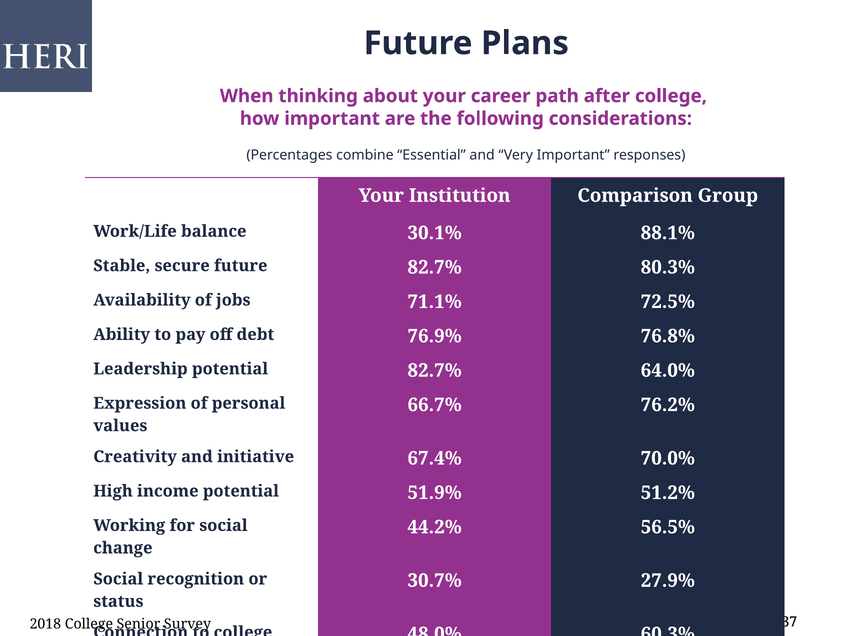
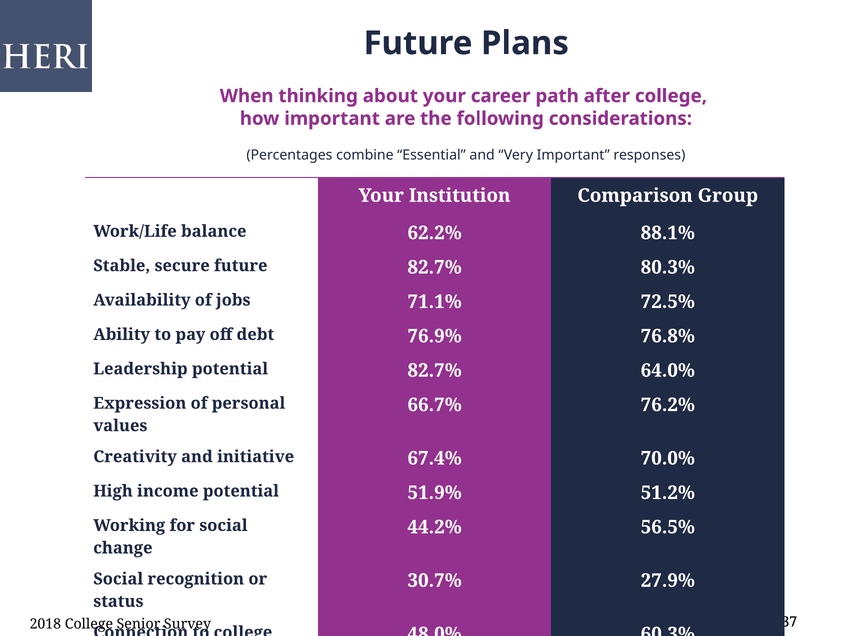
30.1%: 30.1% -> 62.2%
